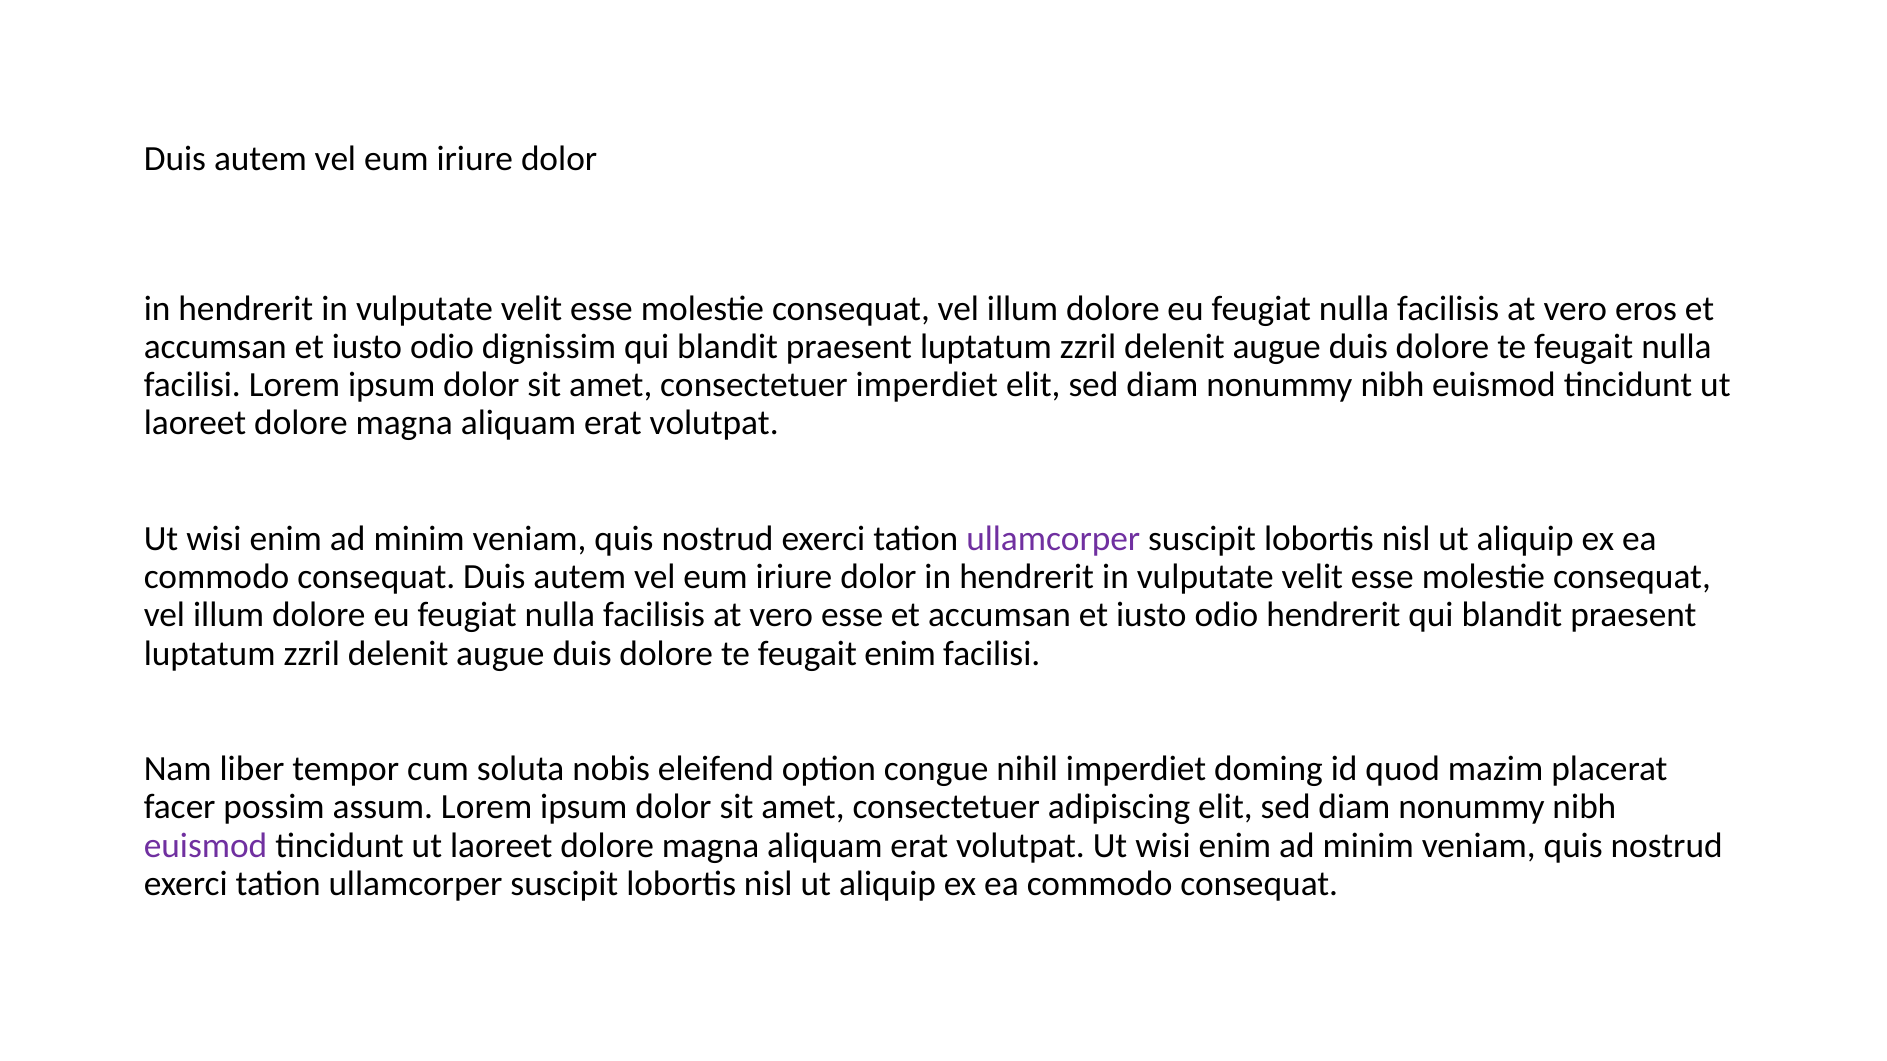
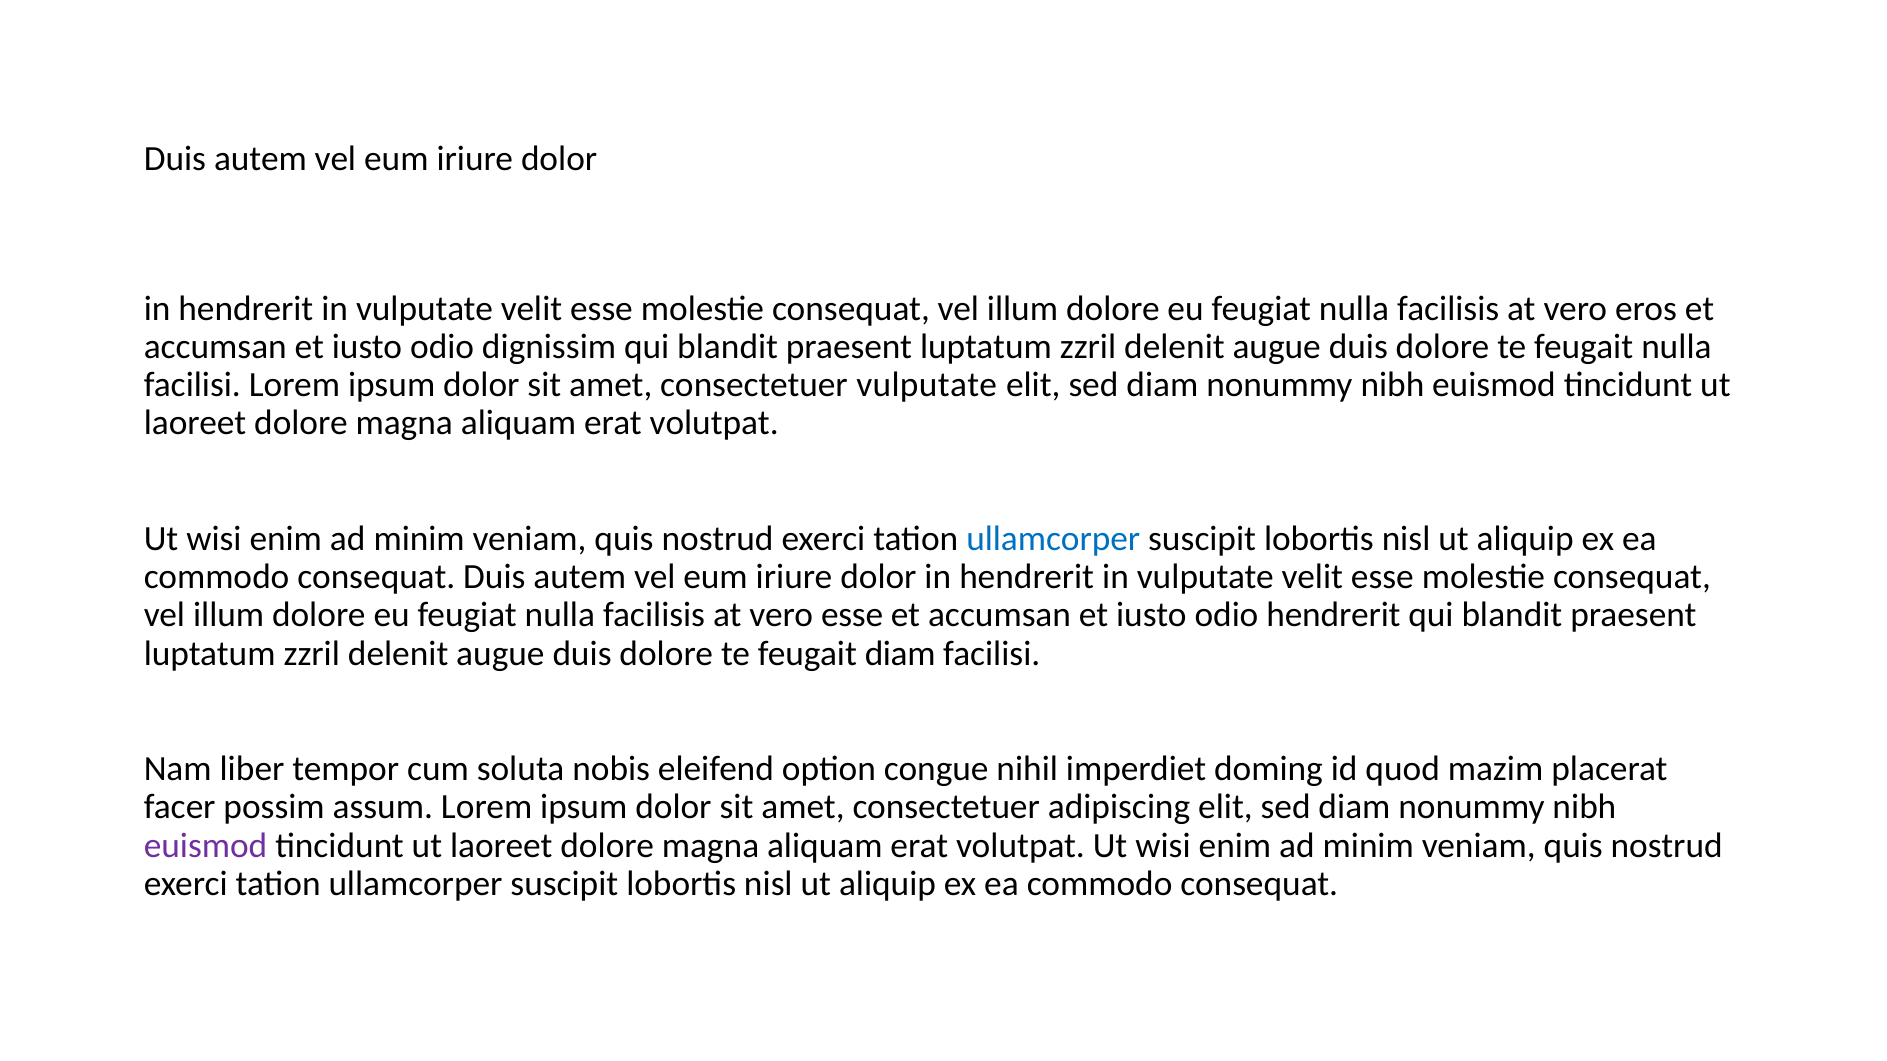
consectetuer imperdiet: imperdiet -> vulputate
ullamcorper at (1053, 539) colour: purple -> blue
feugait enim: enim -> diam
